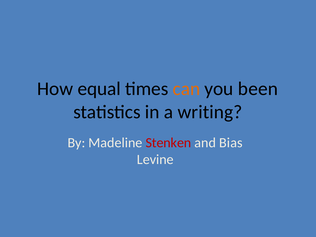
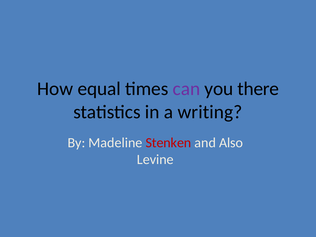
can colour: orange -> purple
been: been -> there
Bias: Bias -> Also
